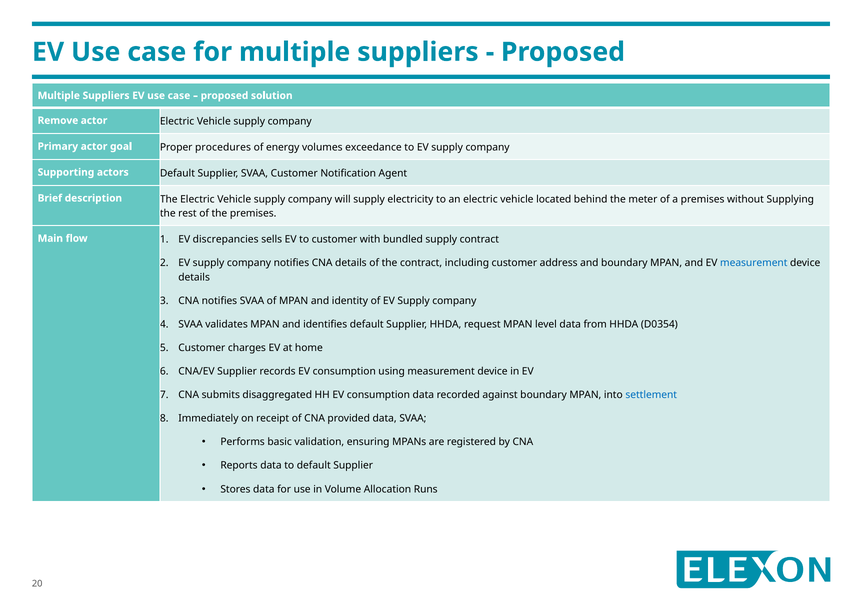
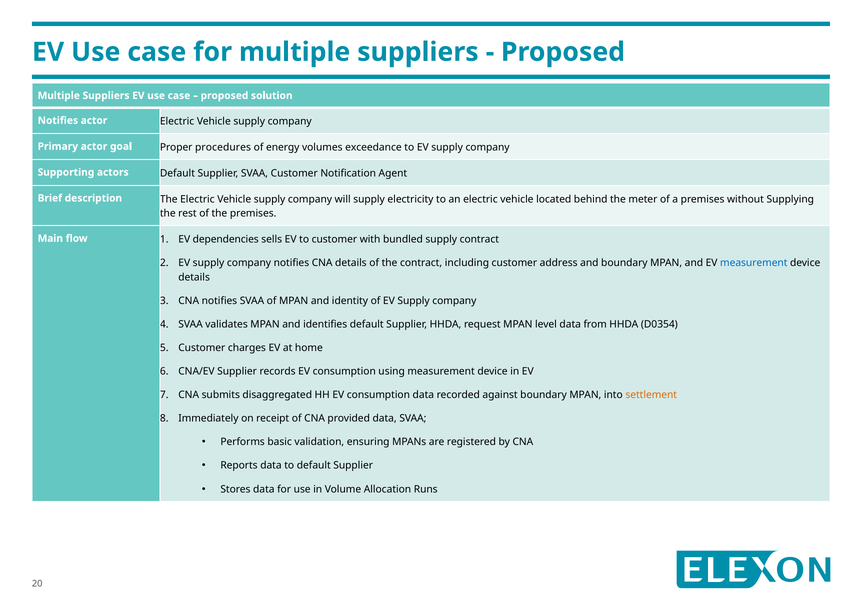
Remove at (58, 121): Remove -> Notifies
discrepancies: discrepancies -> dependencies
settlement colour: blue -> orange
